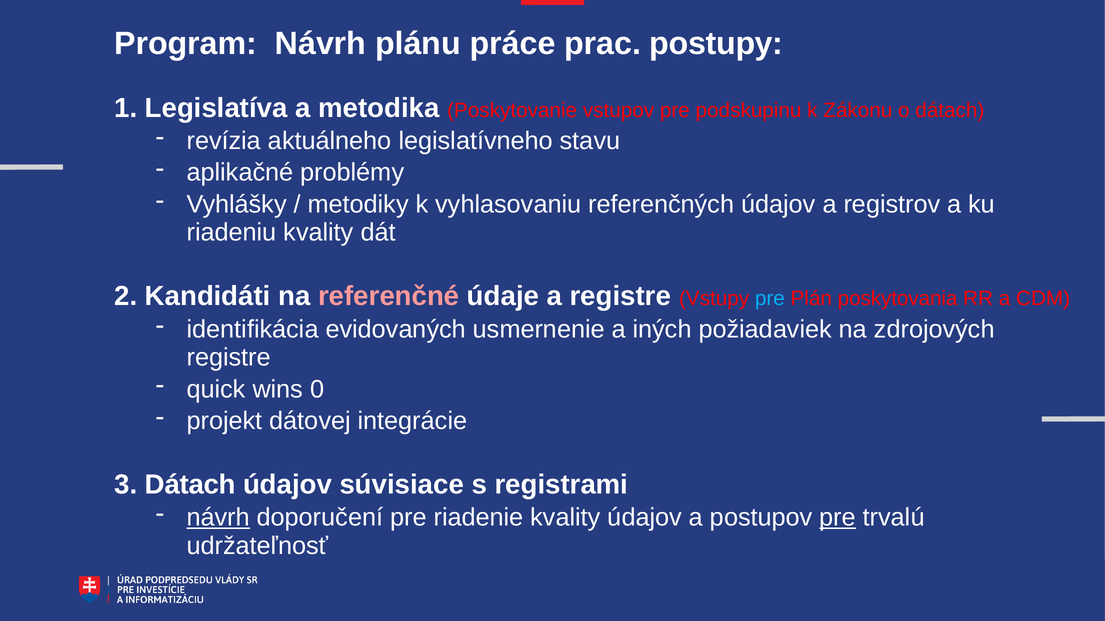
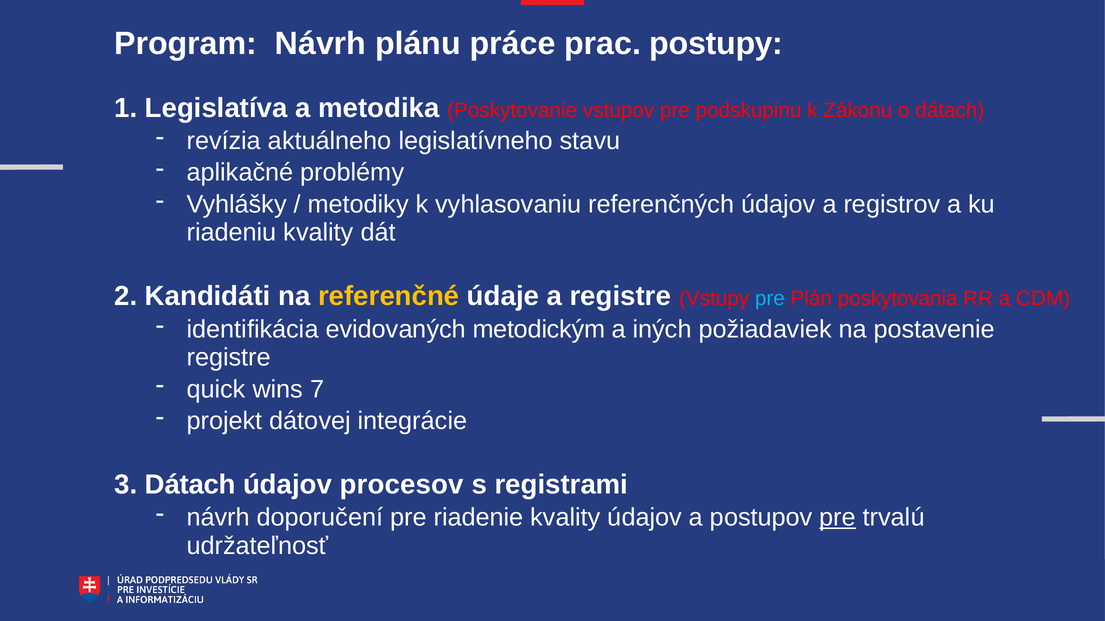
referenčné colour: pink -> yellow
usmernenie: usmernenie -> metodickým
zdrojových: zdrojových -> postavenie
0: 0 -> 7
súvisiace: súvisiace -> procesov
návrh at (218, 518) underline: present -> none
